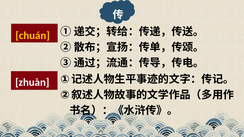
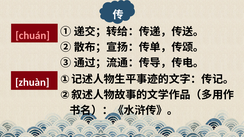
chuán colour: yellow -> pink
